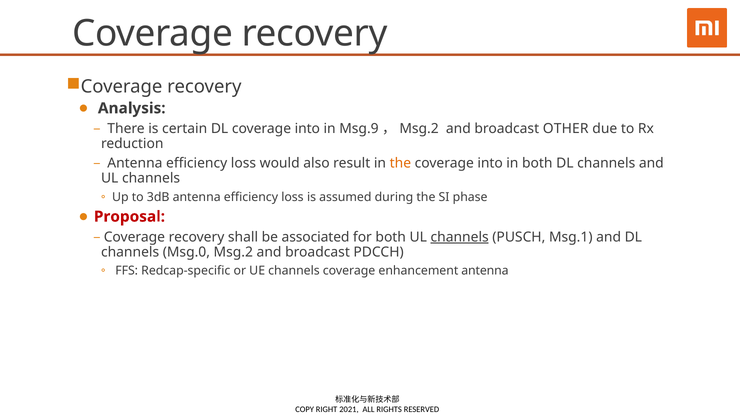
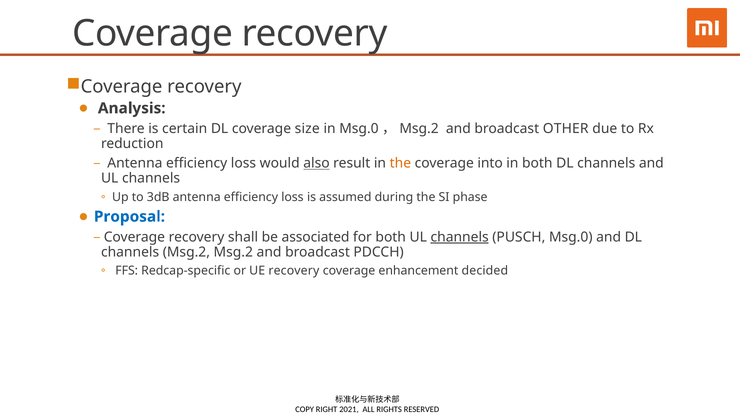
DL coverage into: into -> size
in Msg.9: Msg.9 -> Msg.0
also underline: none -> present
Proposal colour: red -> blue
PUSCH Msg.1: Msg.1 -> Msg.0
channels Msg.0: Msg.0 -> Msg.2
UE channels: channels -> recovery
enhancement antenna: antenna -> decided
